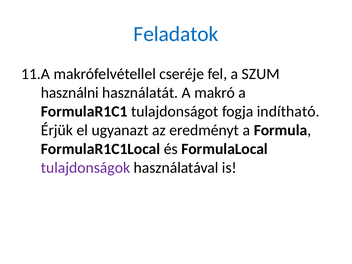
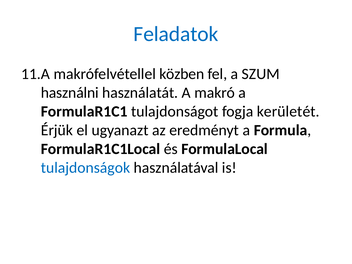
cseréje: cseréje -> közben
indítható: indítható -> kerületét
tulajdonságok colour: purple -> blue
